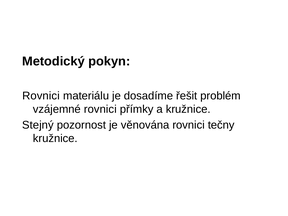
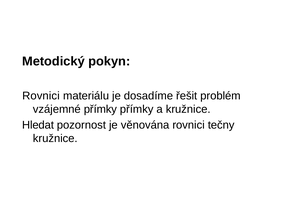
vzájemné rovnici: rovnici -> přímky
Stejný: Stejný -> Hledat
